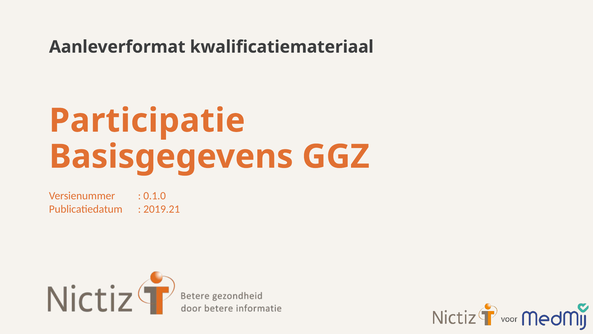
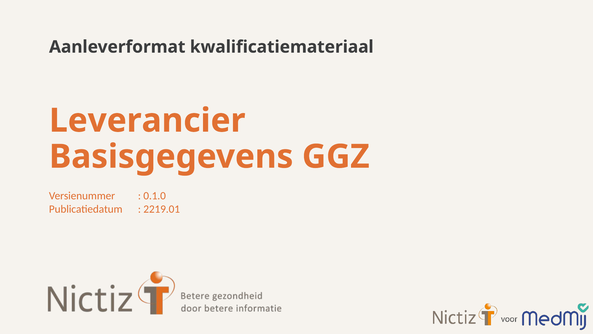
Participatie: Participatie -> Leverancier
2019.21: 2019.21 -> 2219.01
